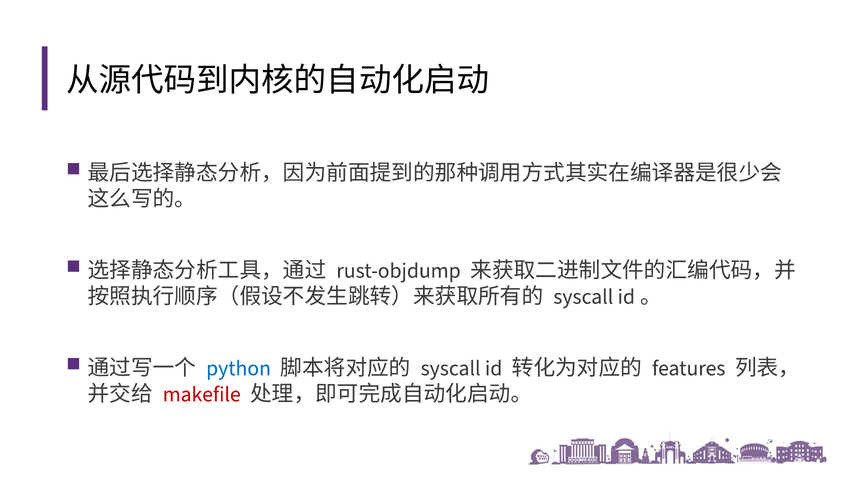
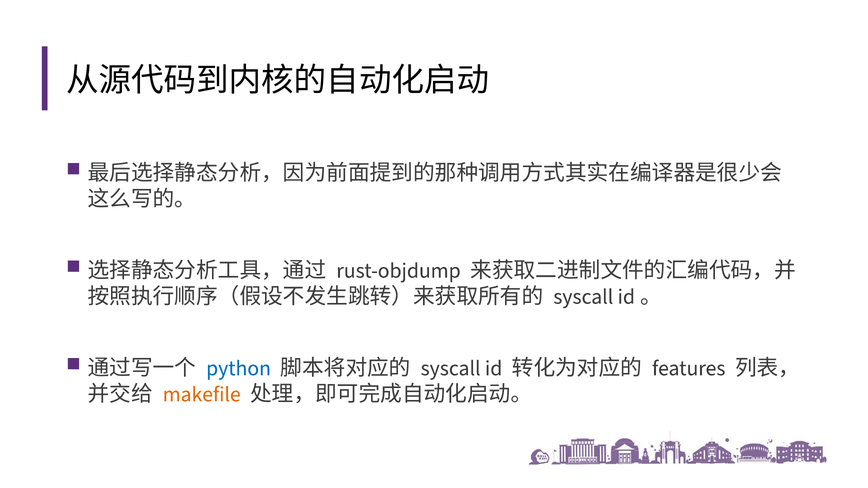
makefile colour: red -> orange
